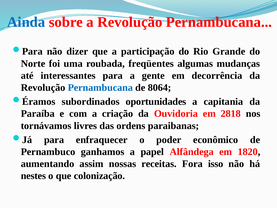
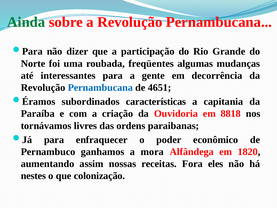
Ainda colour: blue -> green
8064: 8064 -> 4651
oportunidades: oportunidades -> características
2818: 2818 -> 8818
papel: papel -> mora
isso: isso -> eles
